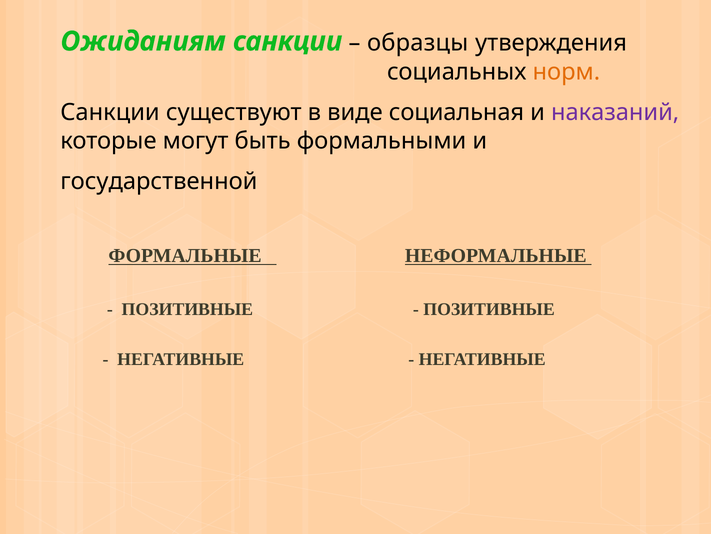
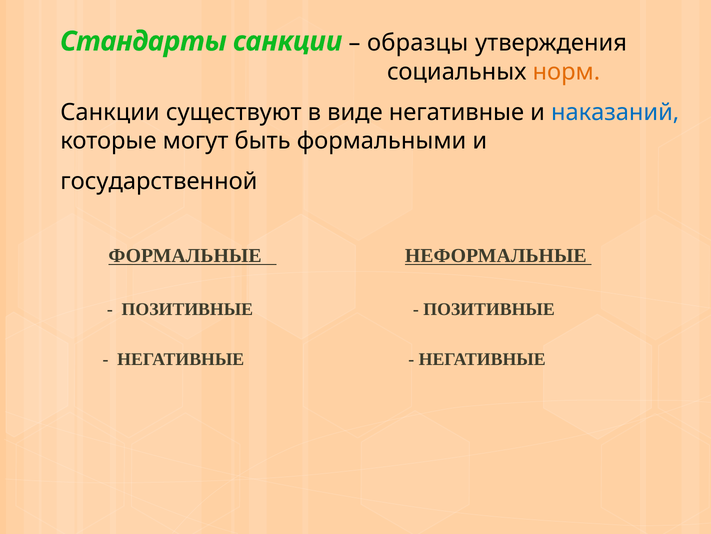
Ожиданиям: Ожиданиям -> Стандарты
виде социальная: социальная -> негативные
наказаний colour: purple -> blue
